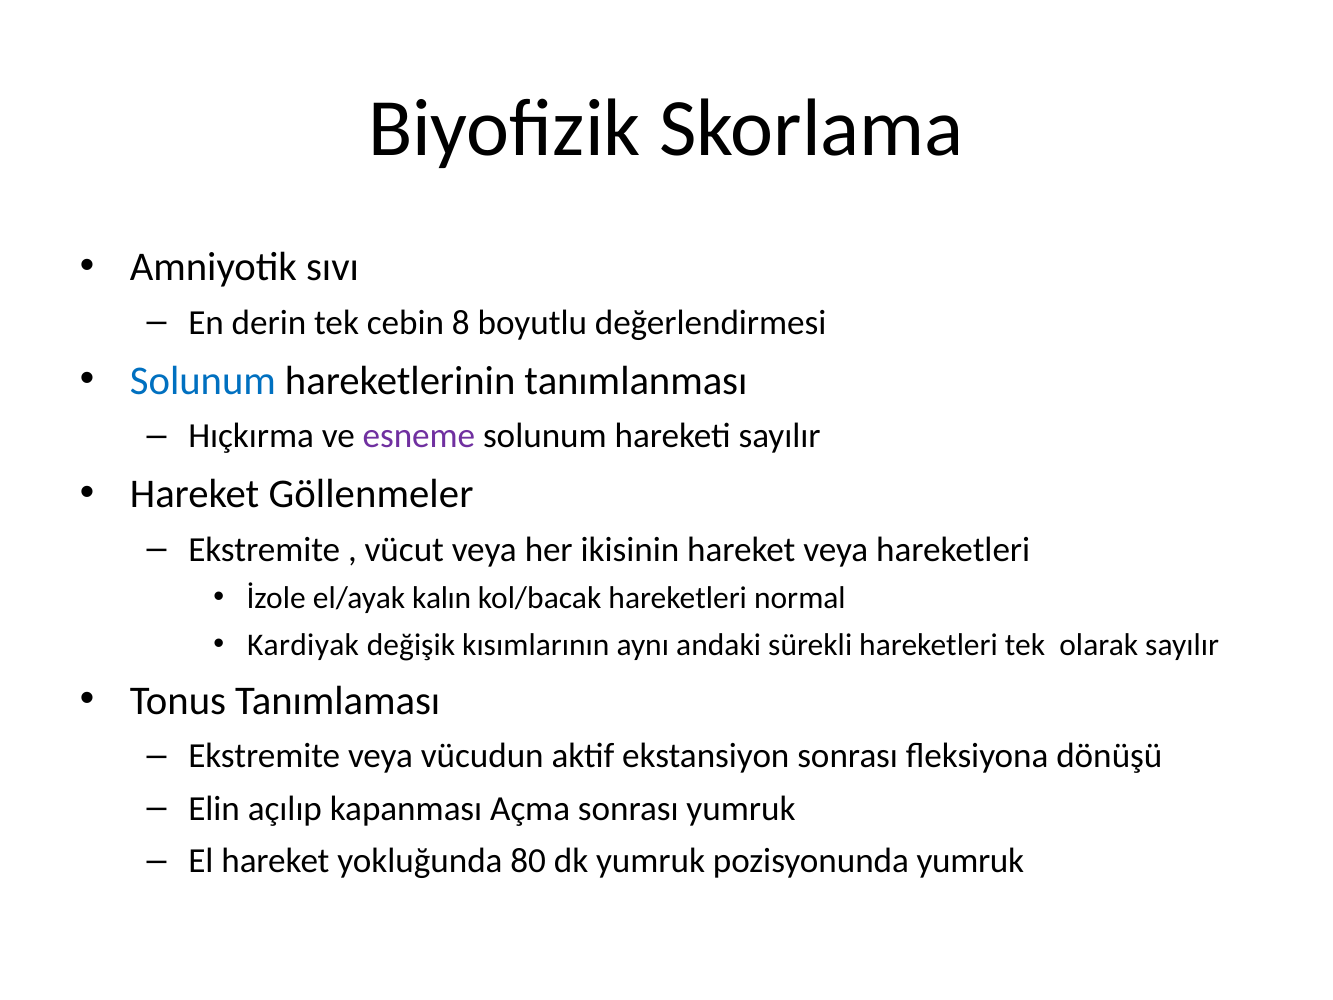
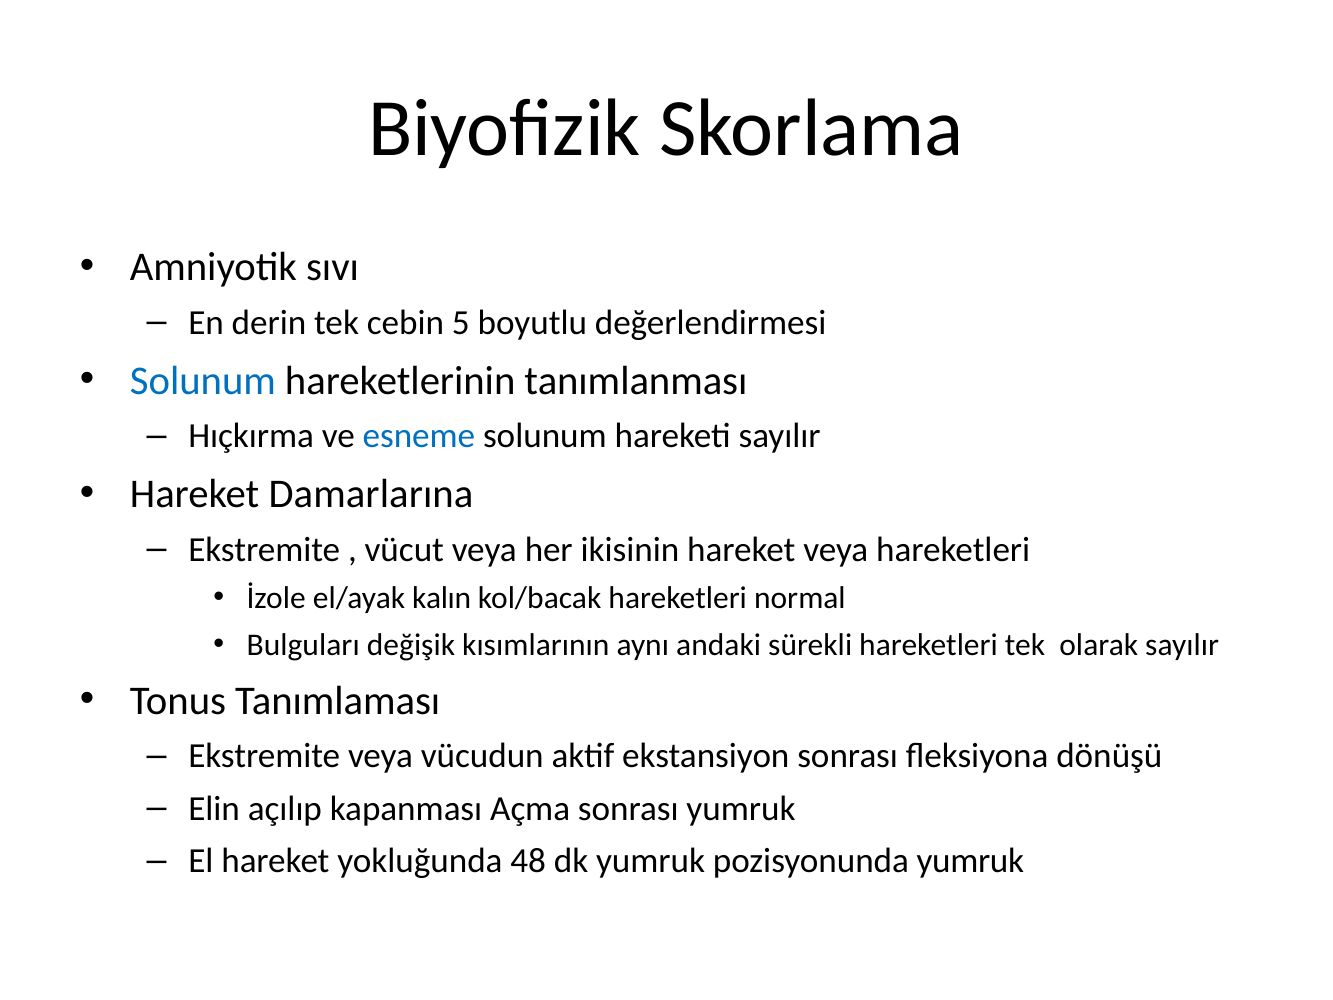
8: 8 -> 5
esneme colour: purple -> blue
Göllenmeler: Göllenmeler -> Damarlarına
Kardiyak: Kardiyak -> Bulguları
80: 80 -> 48
